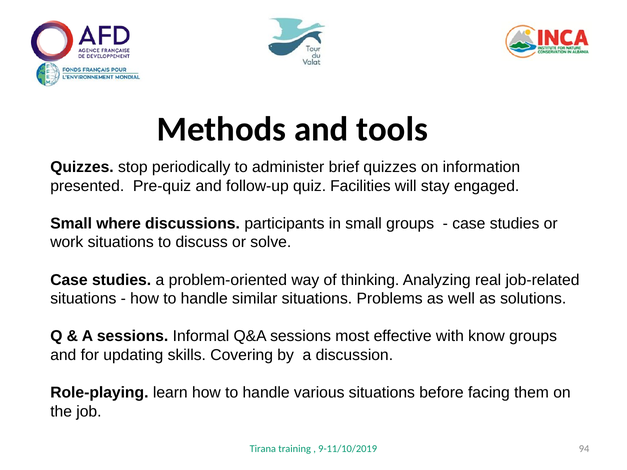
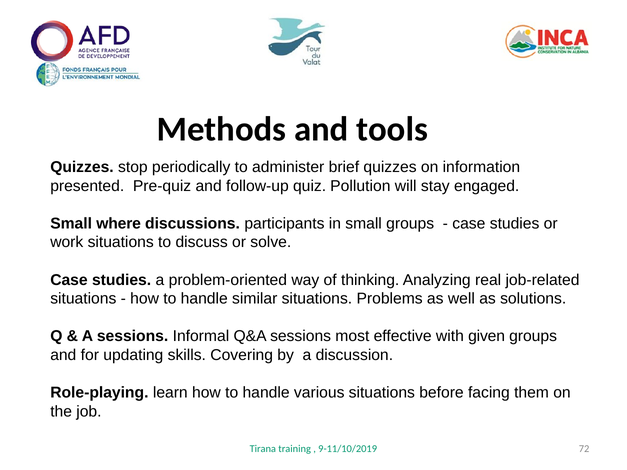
Facilities: Facilities -> Pollution
know: know -> given
94: 94 -> 72
